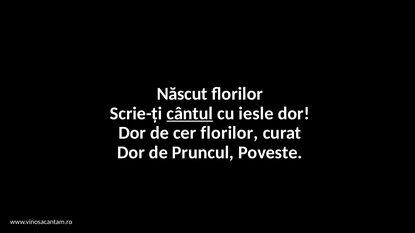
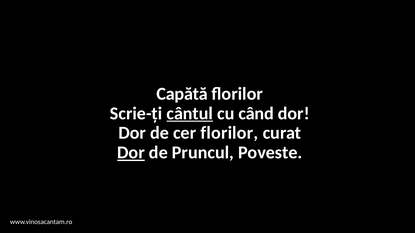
Născut: Născut -> Capătă
iesle: iesle -> când
Dor at (131, 153) underline: none -> present
